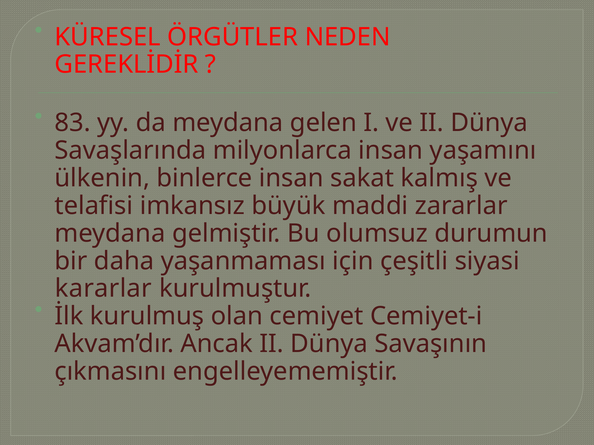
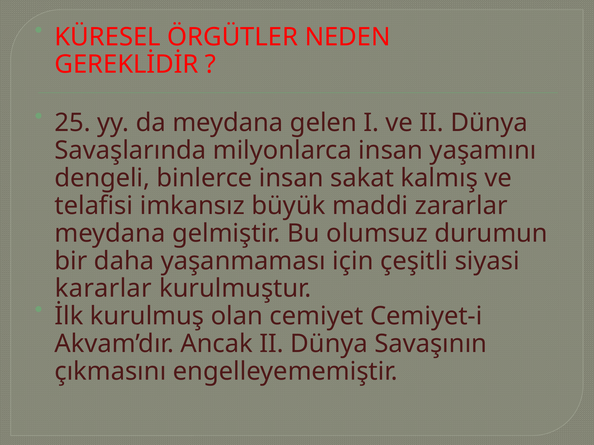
83: 83 -> 25
ülkenin: ülkenin -> dengeli
